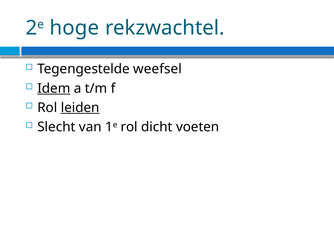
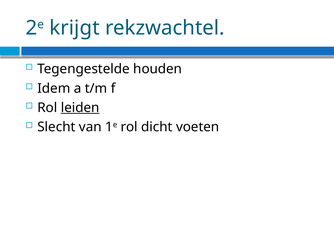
hoge: hoge -> krijgt
weefsel: weefsel -> houden
Idem underline: present -> none
